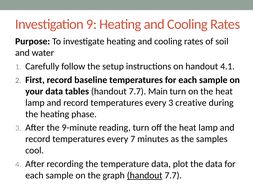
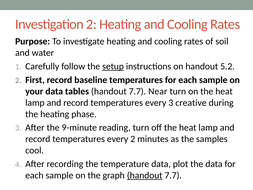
Investigation 9: 9 -> 2
setup underline: none -> present
4.1: 4.1 -> 5.2
Main: Main -> Near
every 7: 7 -> 2
